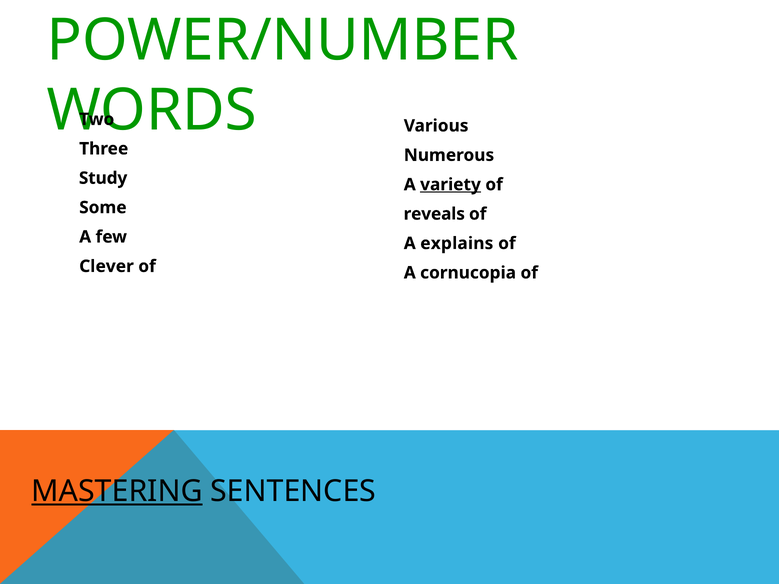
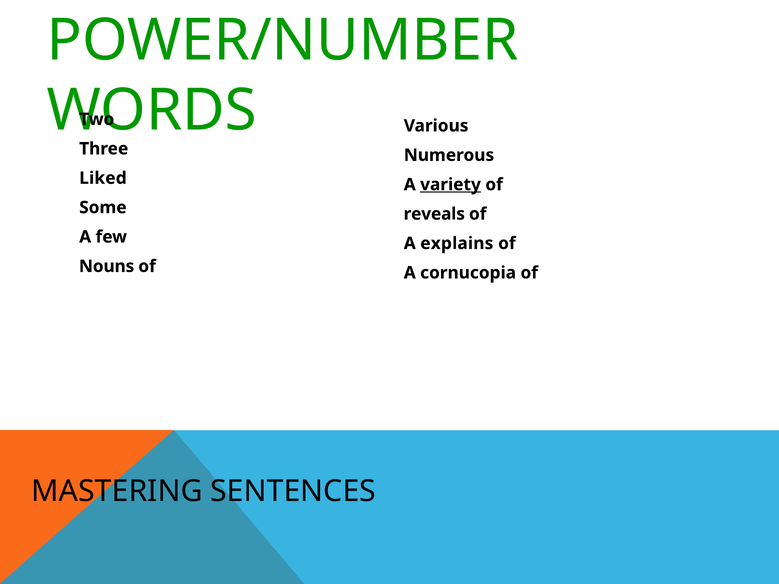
Study: Study -> Liked
Clever: Clever -> Nouns
MASTERING underline: present -> none
